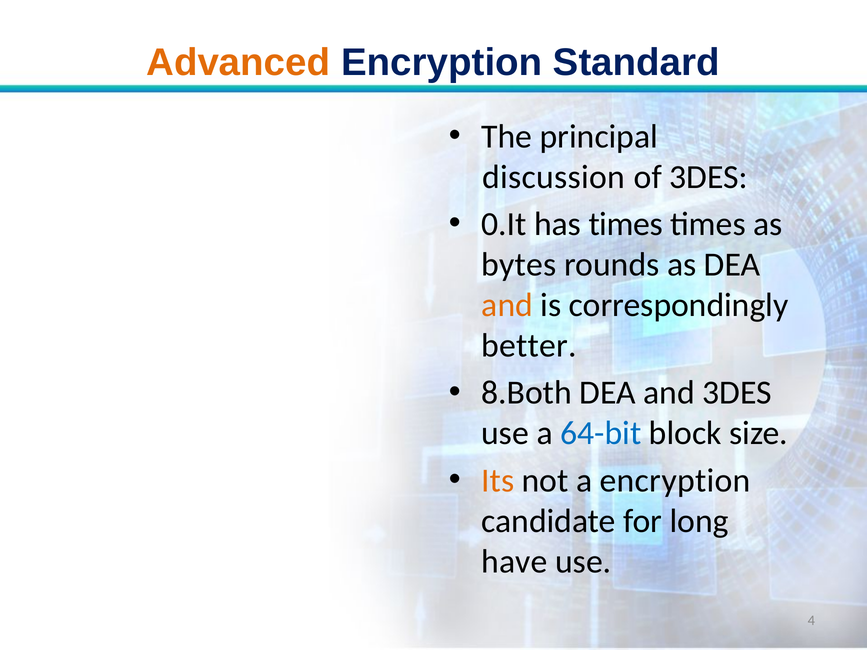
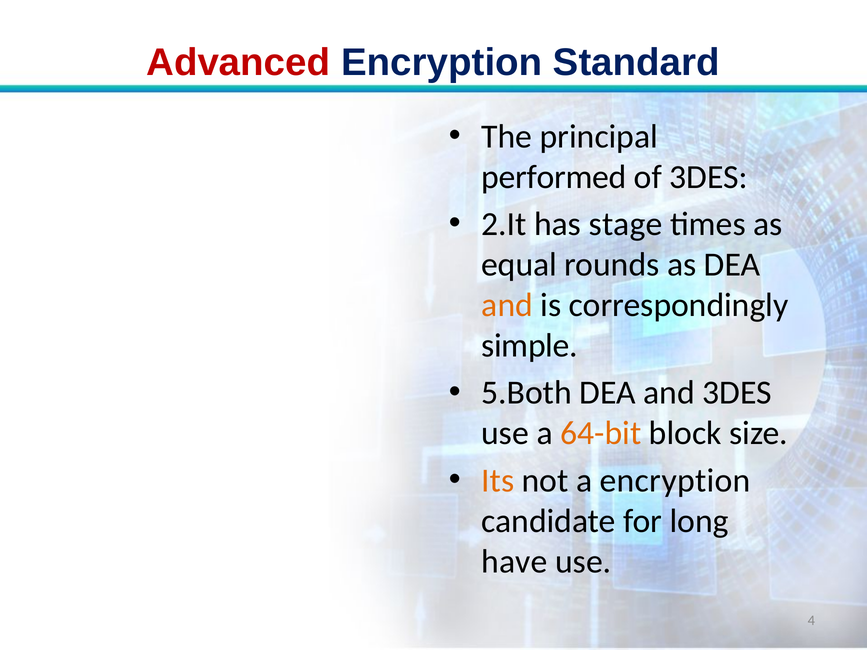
Advanced colour: orange -> red
discussion: discussion -> performed
0.It: 0.It -> 2.It
has times: times -> stage
bytes: bytes -> equal
better: better -> simple
8.Both: 8.Both -> 5.Both
64-bit colour: blue -> orange
